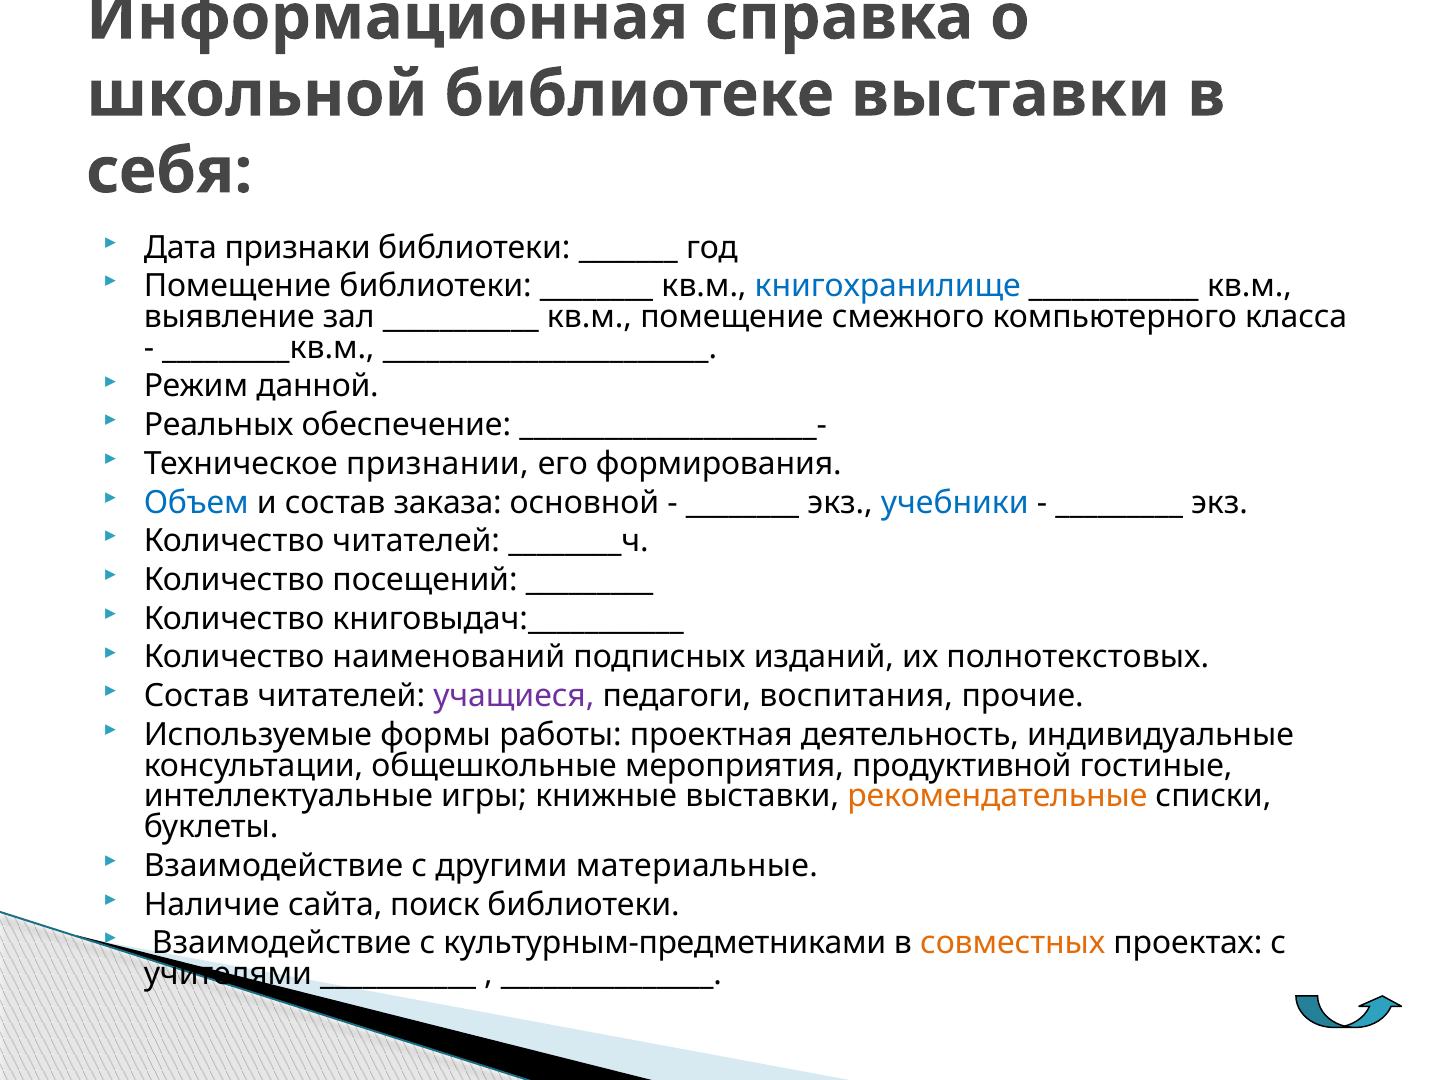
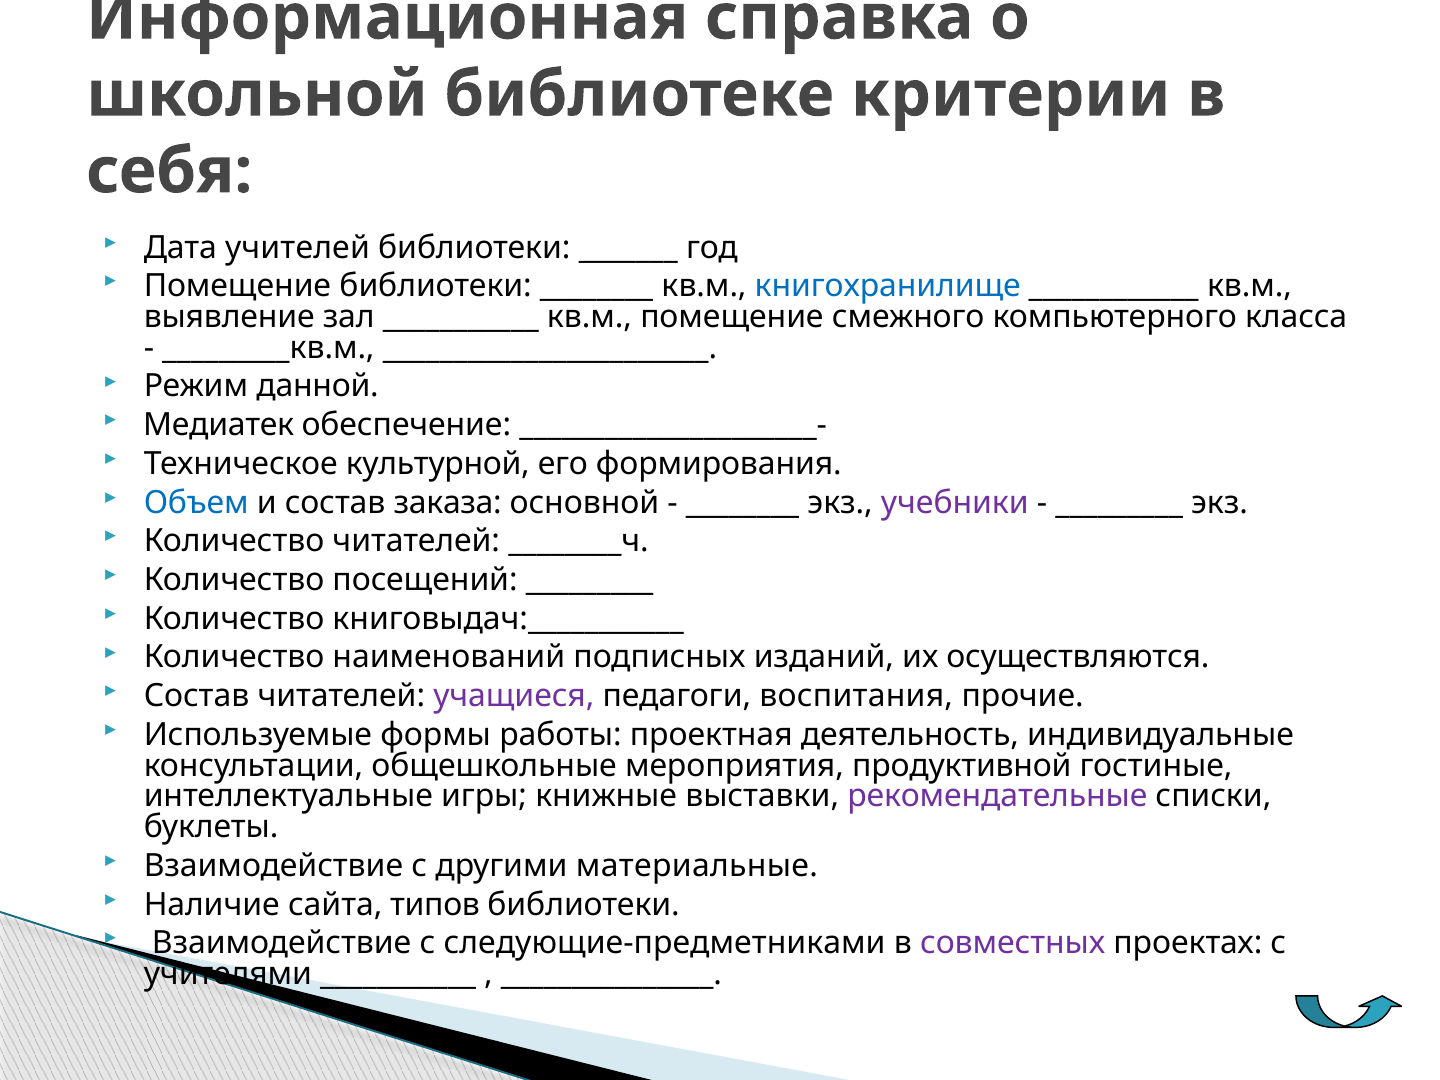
библиотеке выставки: выставки -> критерии
признаки: признаки -> учителей
Реальных: Реальных -> Медиатек
признании: признании -> культурной
учебники colour: blue -> purple
полнотекстовых: полнотекстовых -> осуществляются
рекомендательные colour: orange -> purple
поиск: поиск -> типов
культурным-предметниками: культурным-предметниками -> следующие-предметниками
совместных colour: orange -> purple
